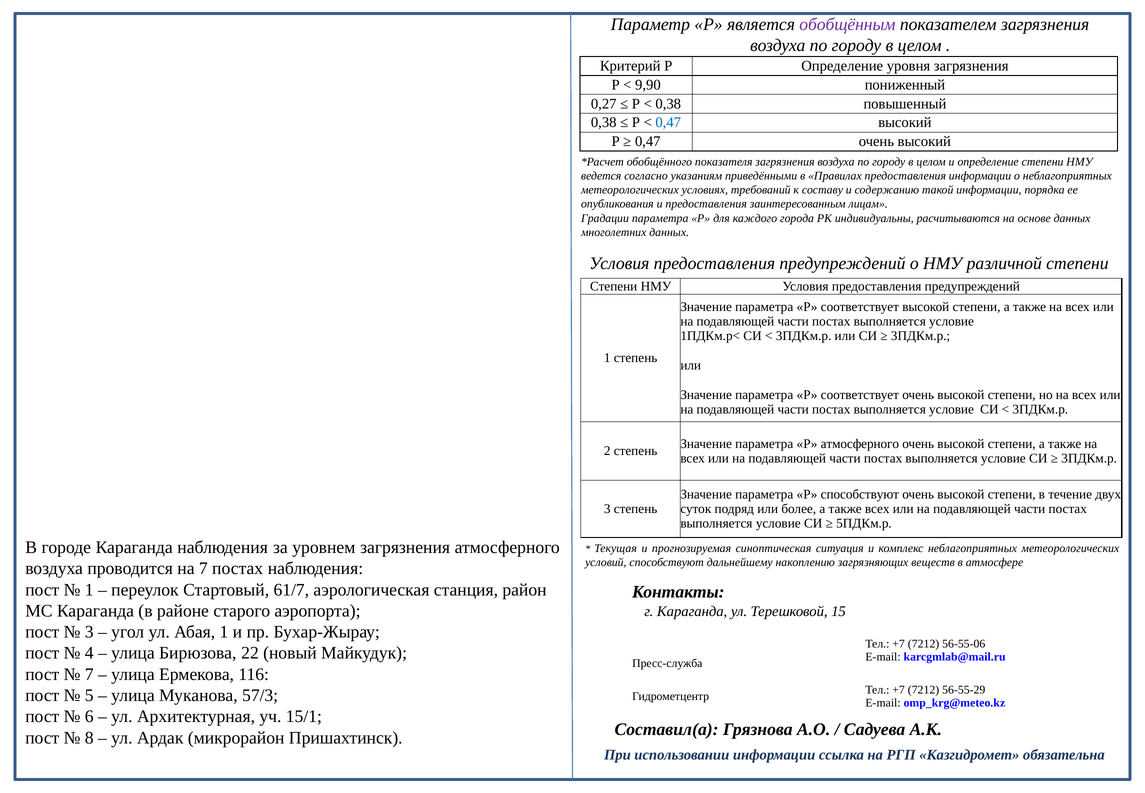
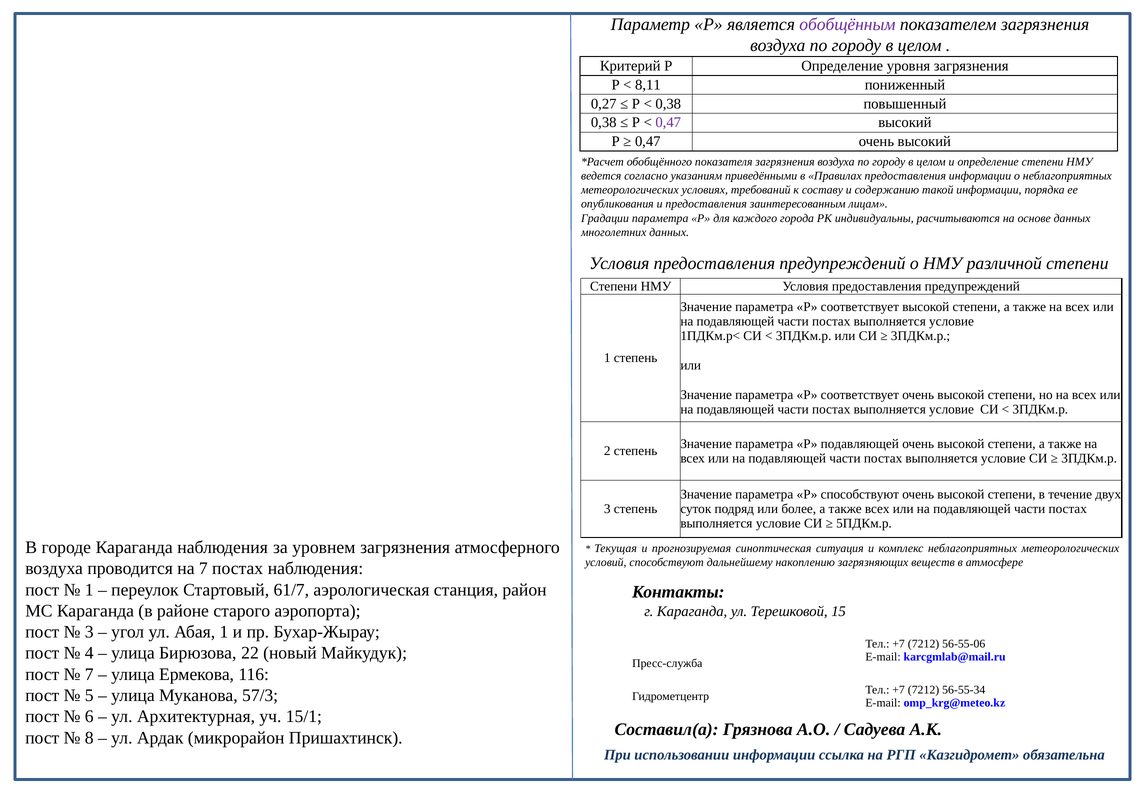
9,90: 9,90 -> 8,11
0,47 at (668, 123) colour: blue -> purple
Р атмосферного: атмосферного -> подавляющей
56-55-29: 56-55-29 -> 56-55-34
